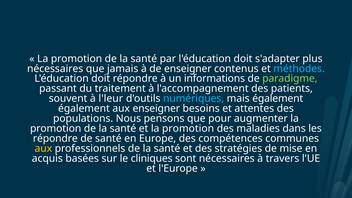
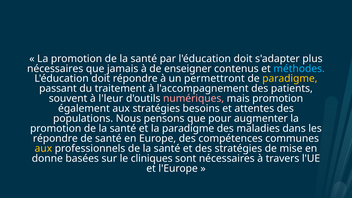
informations: informations -> permettront
paradigme at (290, 79) colour: light green -> yellow
numériques colour: light blue -> pink
mais également: également -> promotion
aux enseigner: enseigner -> stratégies
et la promotion: promotion -> paradigme
acquis: acquis -> donne
